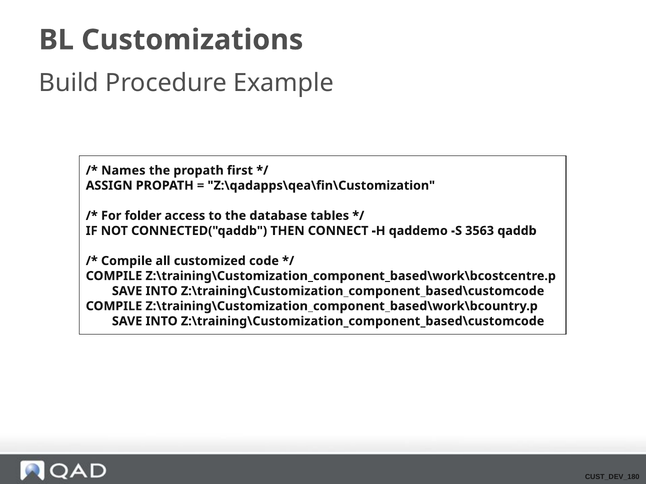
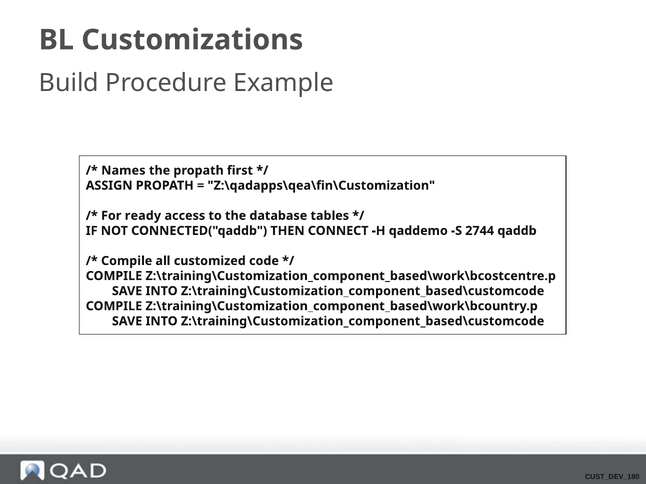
folder: folder -> ready
3563: 3563 -> 2744
